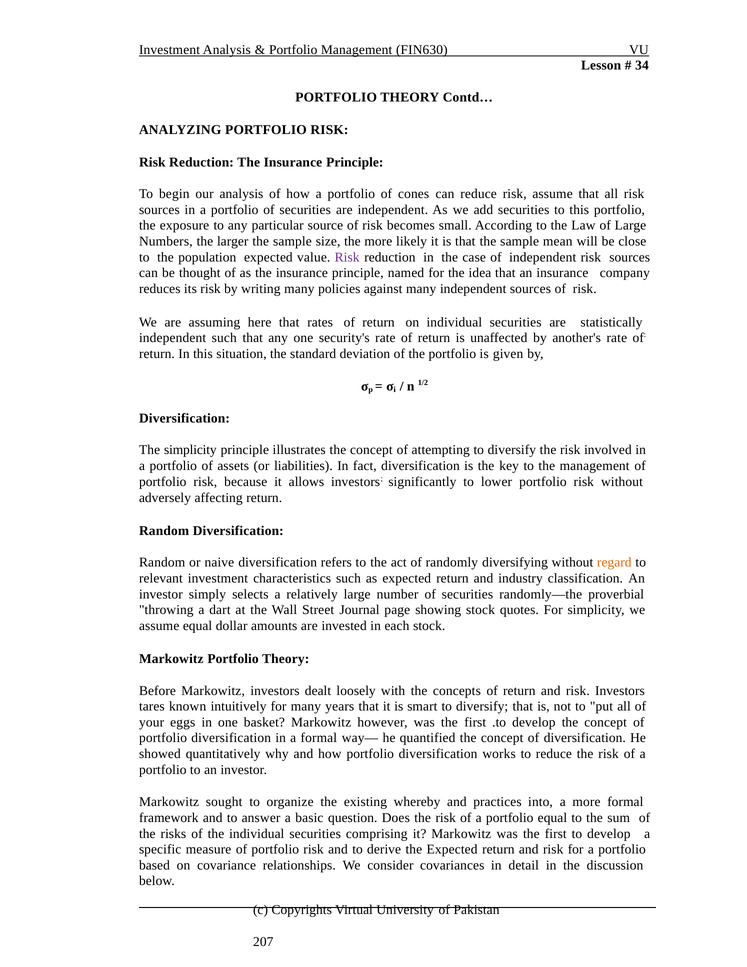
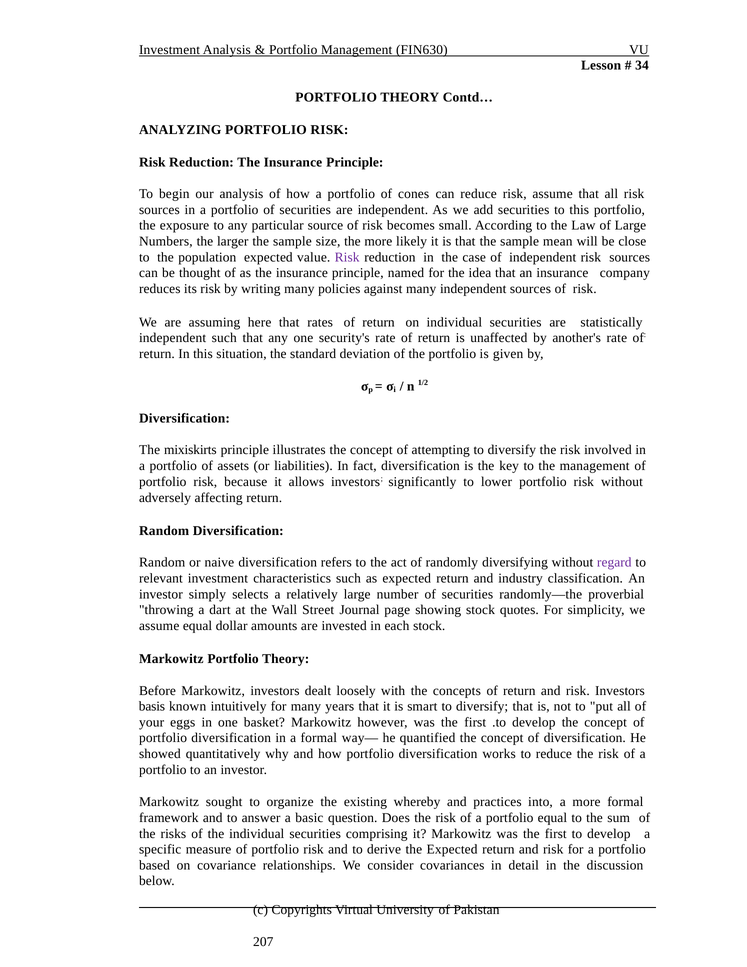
The simplicity: simplicity -> mixiskirts
regard colour: orange -> purple
tares: tares -> basis
